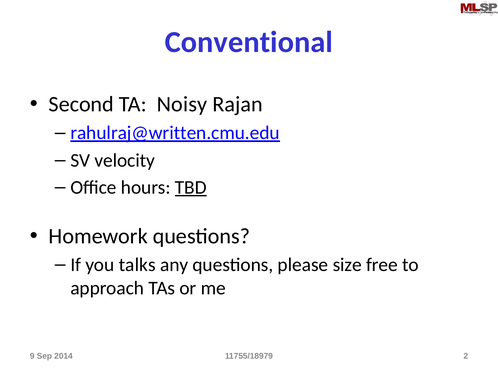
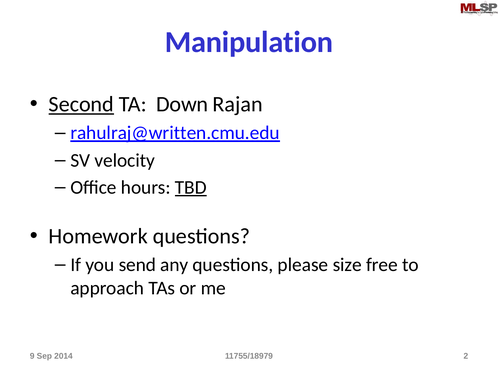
Conventional: Conventional -> Manipulation
Second underline: none -> present
Noisy: Noisy -> Down
talks: talks -> send
